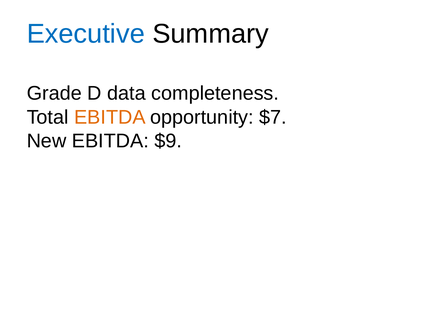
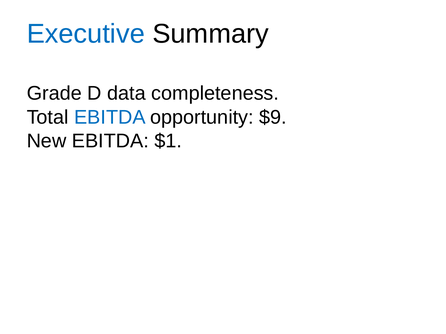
EBITDA at (110, 117) colour: orange -> blue
$7: $7 -> $9
$9: $9 -> $1
